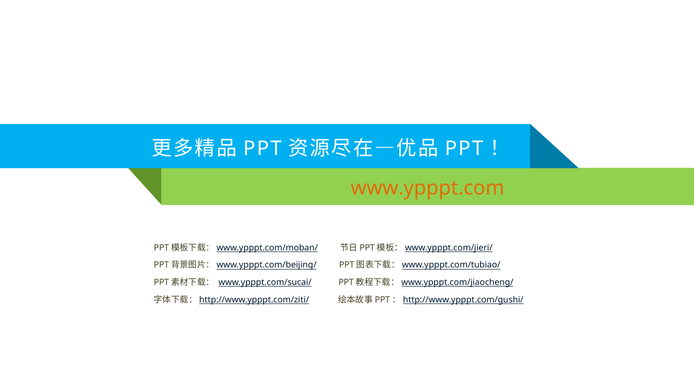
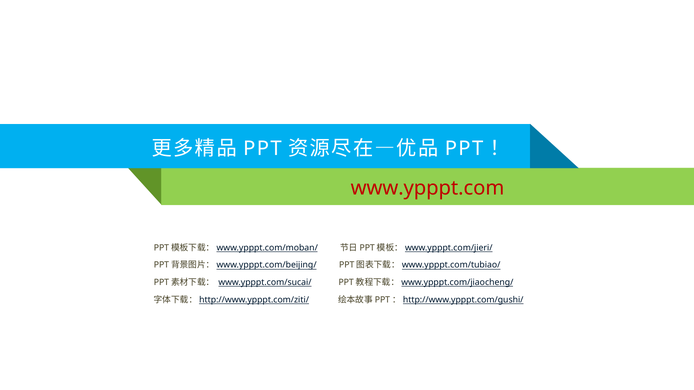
www.ypppt.com colour: orange -> red
